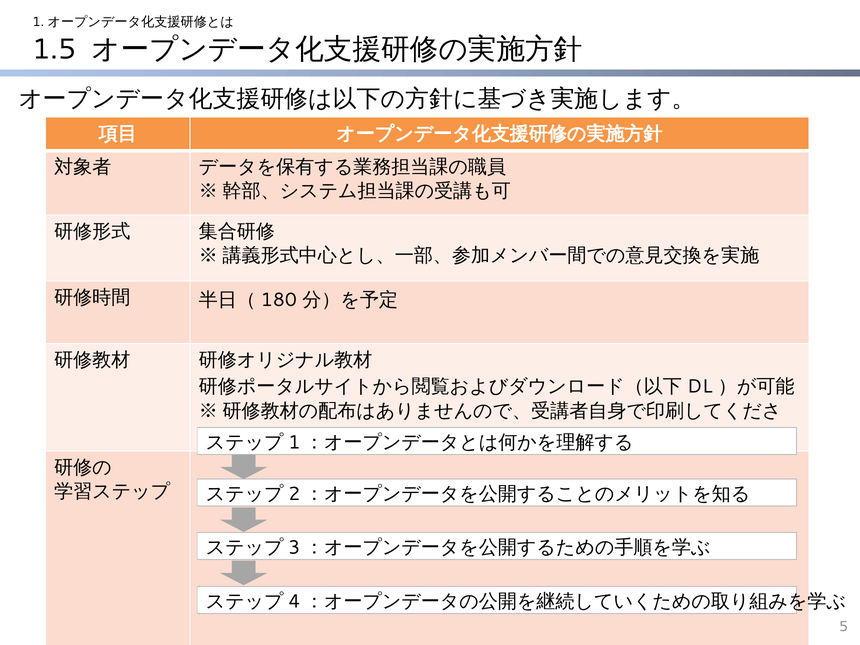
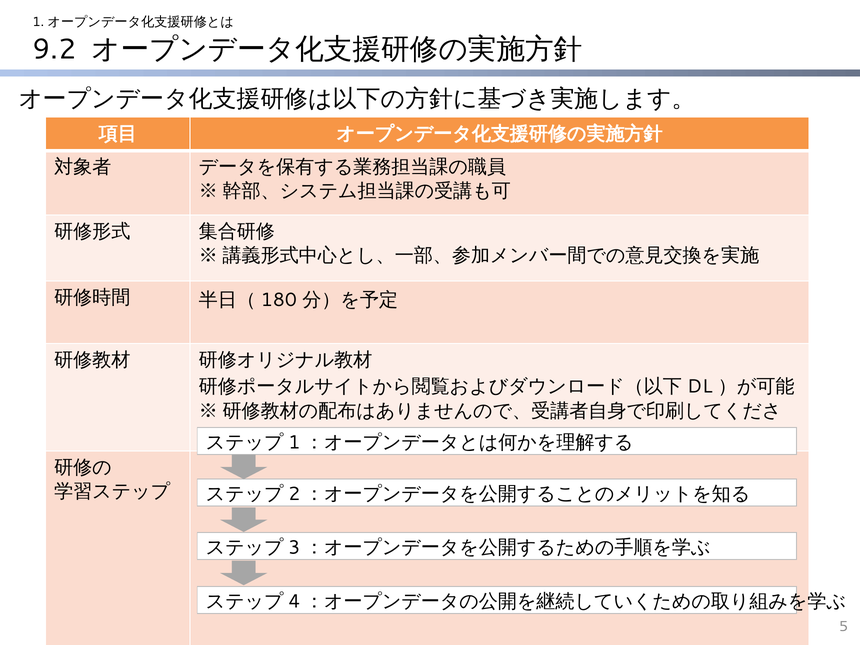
1.5: 1.5 -> 9.2
